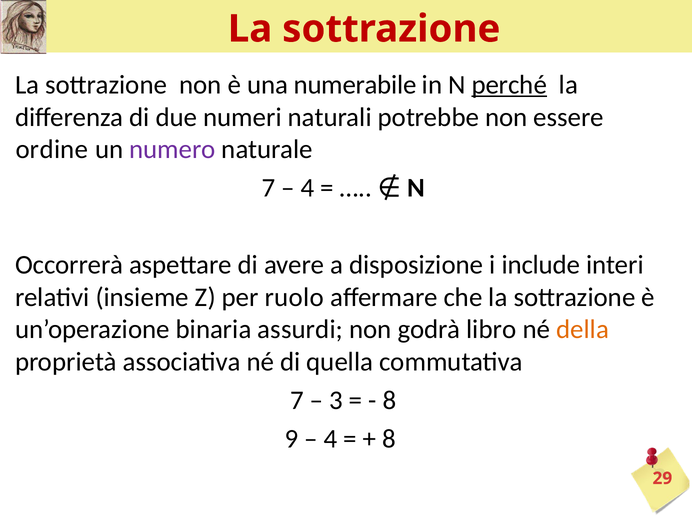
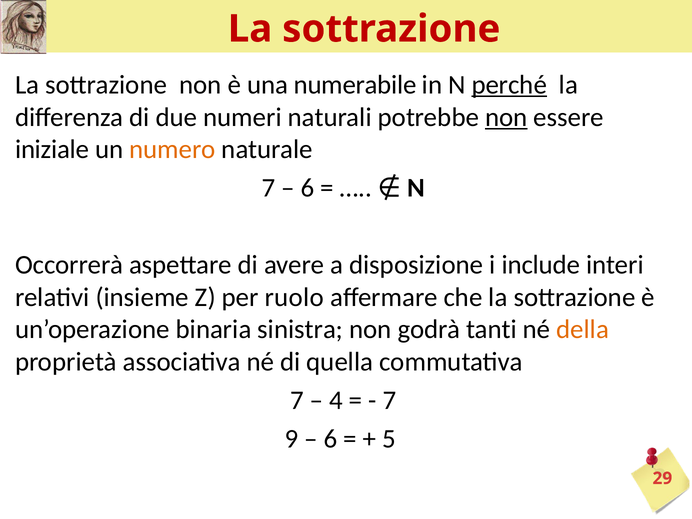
non at (506, 117) underline: none -> present
ordine: ordine -> iniziale
numero colour: purple -> orange
4 at (307, 188): 4 -> 6
assurdi: assurdi -> sinistra
libro: libro -> tanti
3: 3 -> 4
8 at (389, 400): 8 -> 7
4 at (330, 439): 4 -> 6
8 at (389, 439): 8 -> 5
